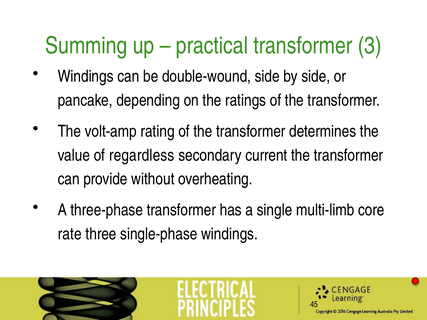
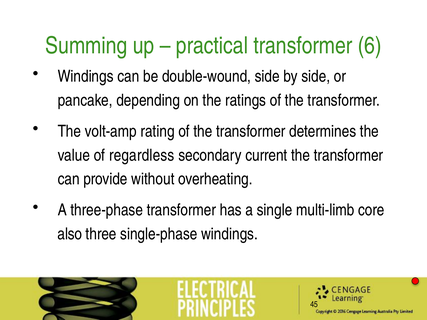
3: 3 -> 6
rate: rate -> also
